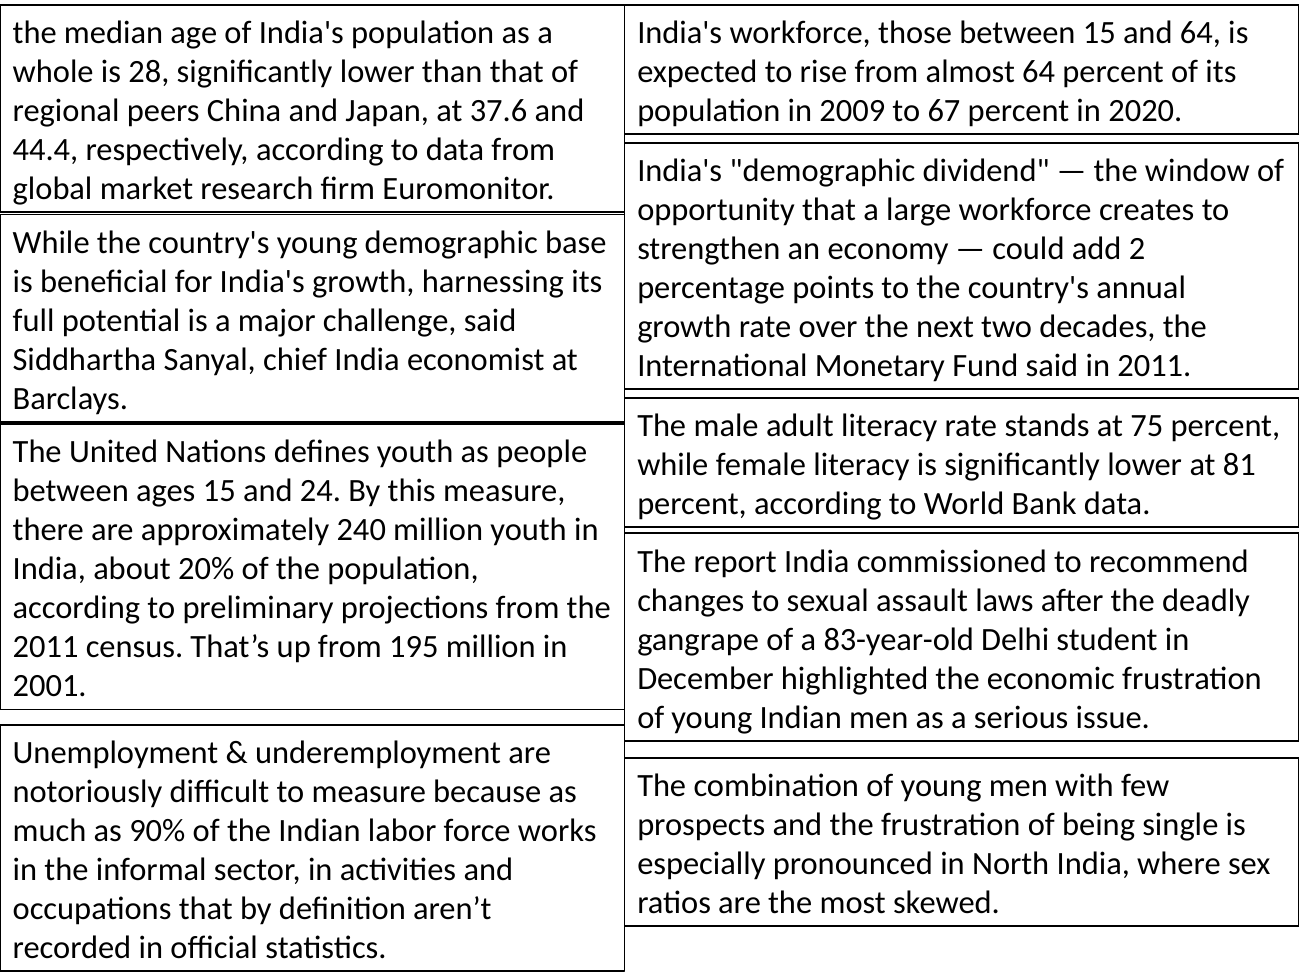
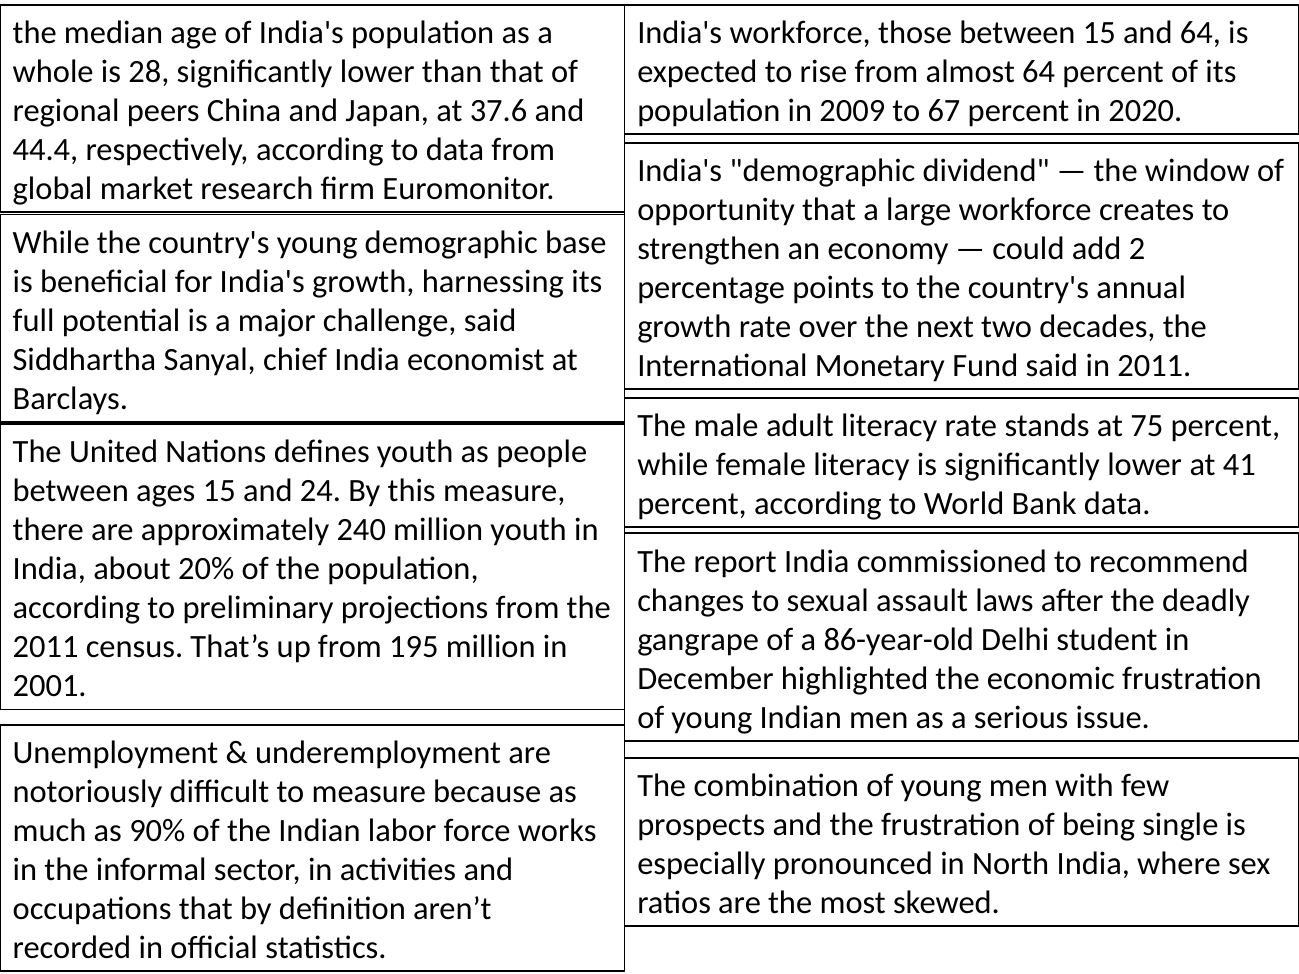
81: 81 -> 41
83-year-old: 83-year-old -> 86-year-old
